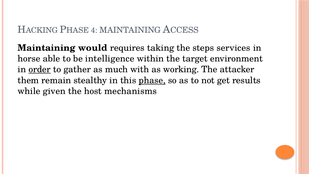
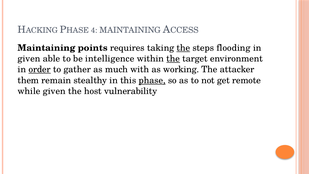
would: would -> points
the at (183, 48) underline: none -> present
services: services -> flooding
horse at (29, 59): horse -> given
the at (173, 59) underline: none -> present
results: results -> remote
mechanisms: mechanisms -> vulnerability
